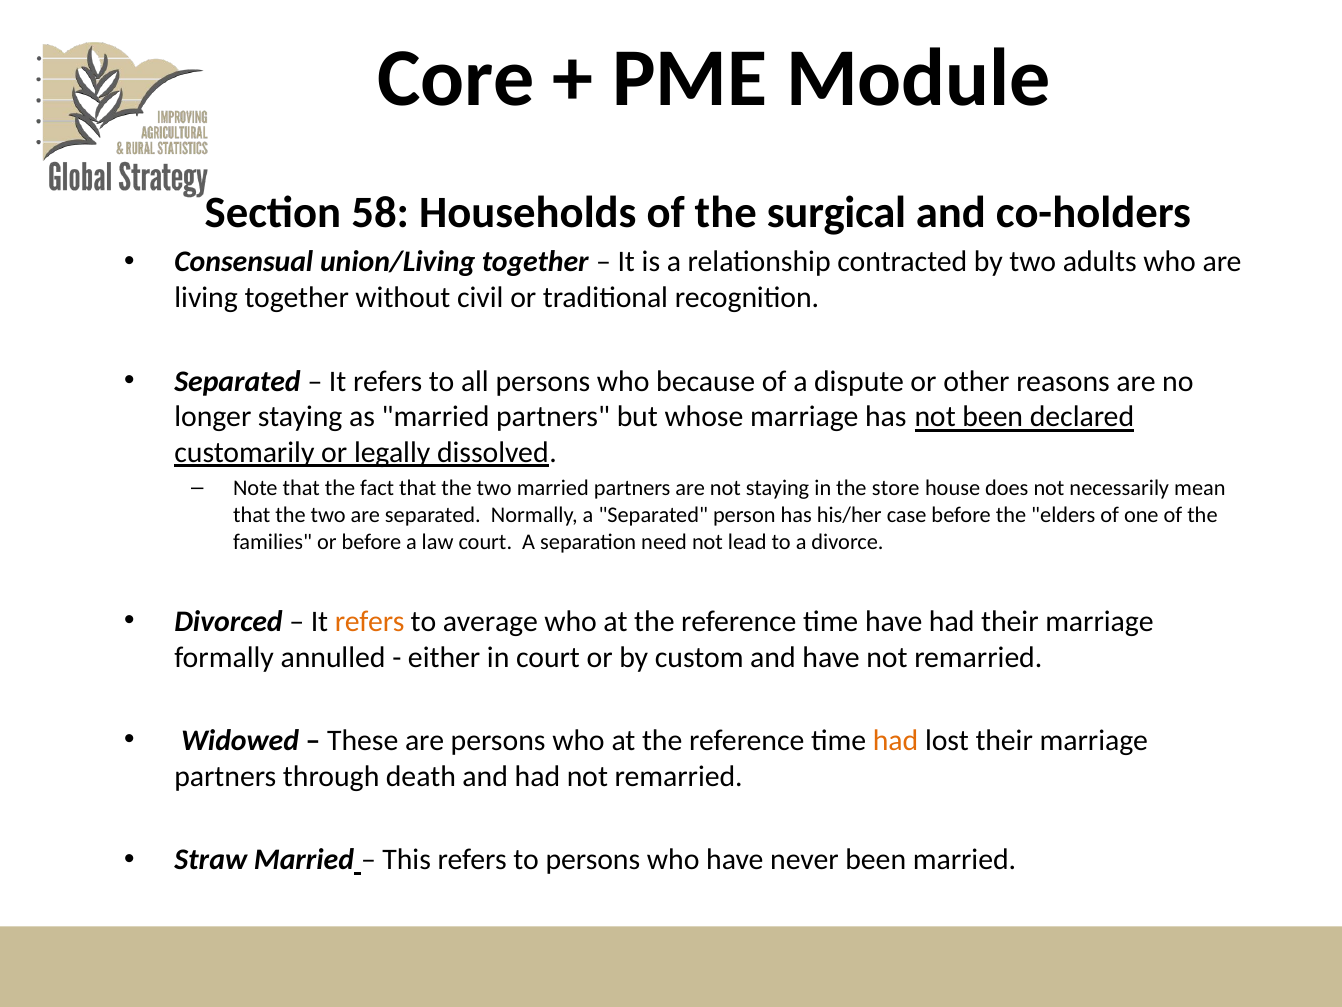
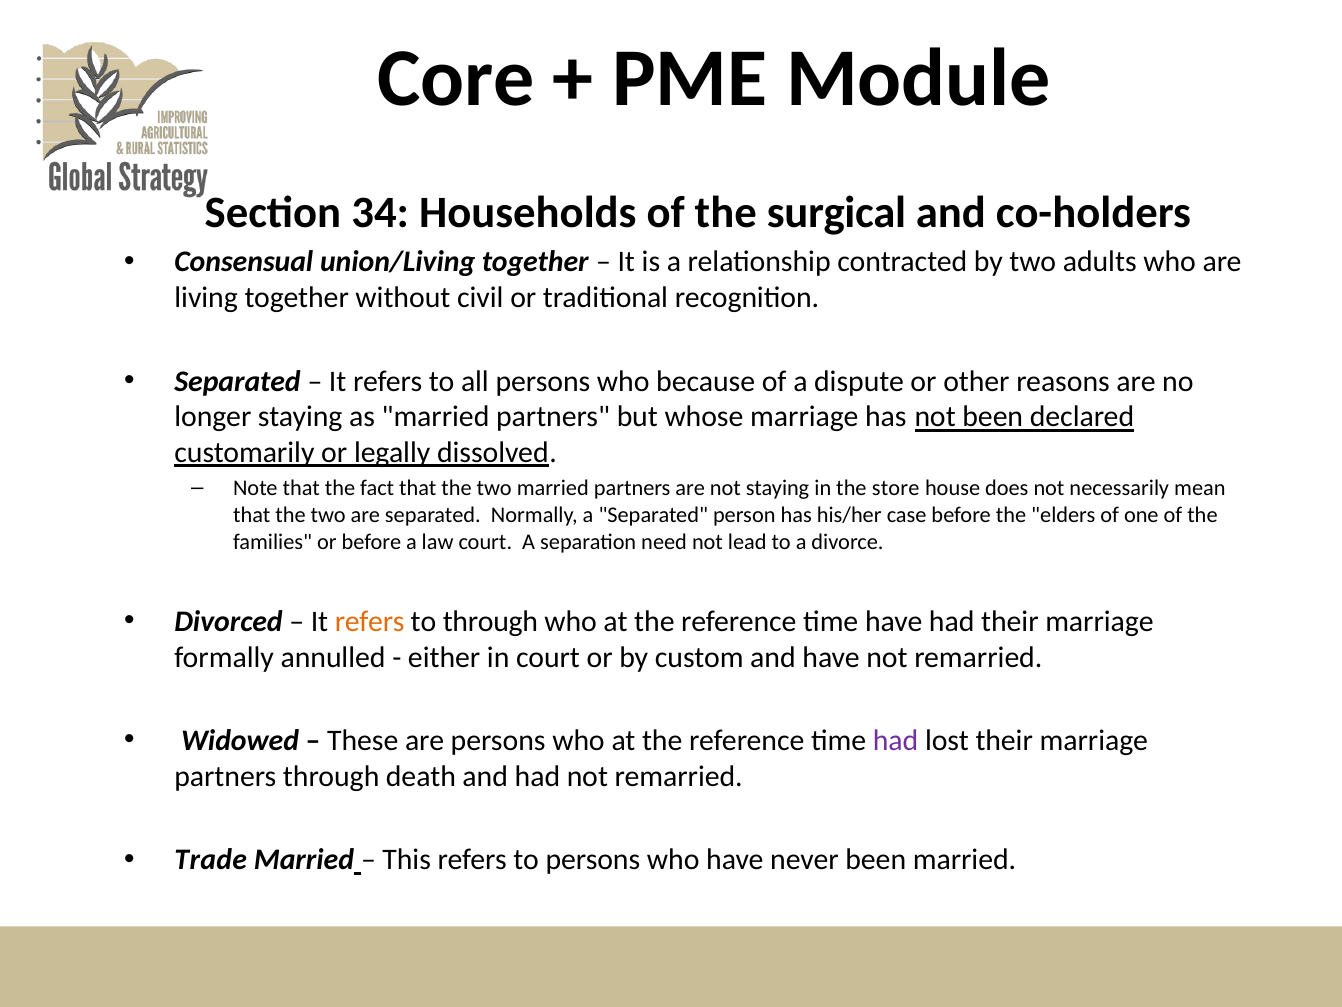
58: 58 -> 34
to average: average -> through
had at (896, 740) colour: orange -> purple
Straw: Straw -> Trade
